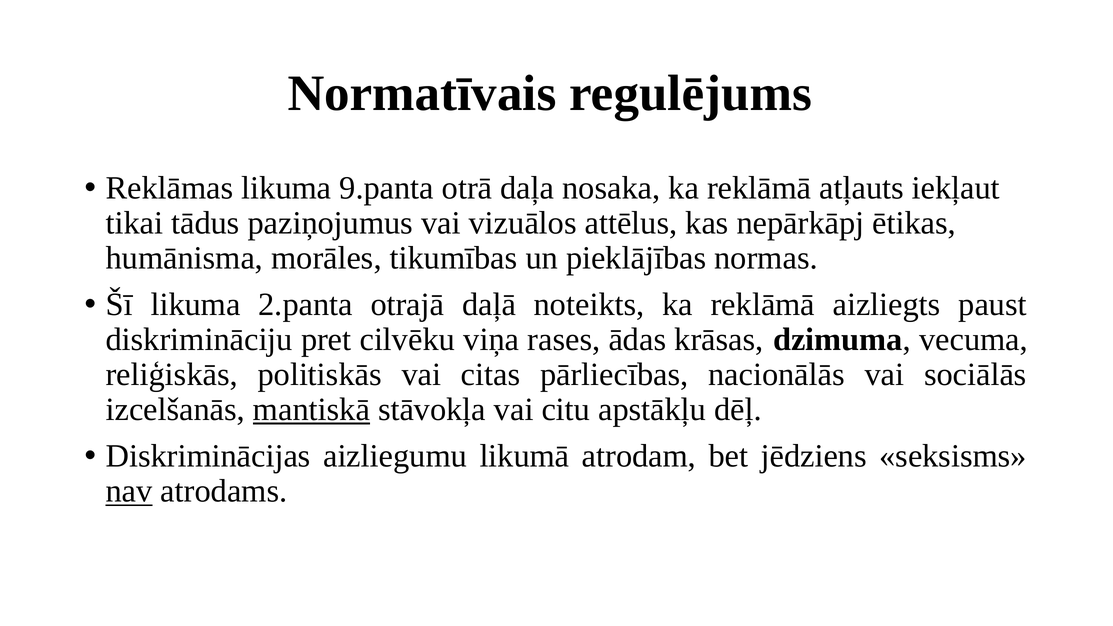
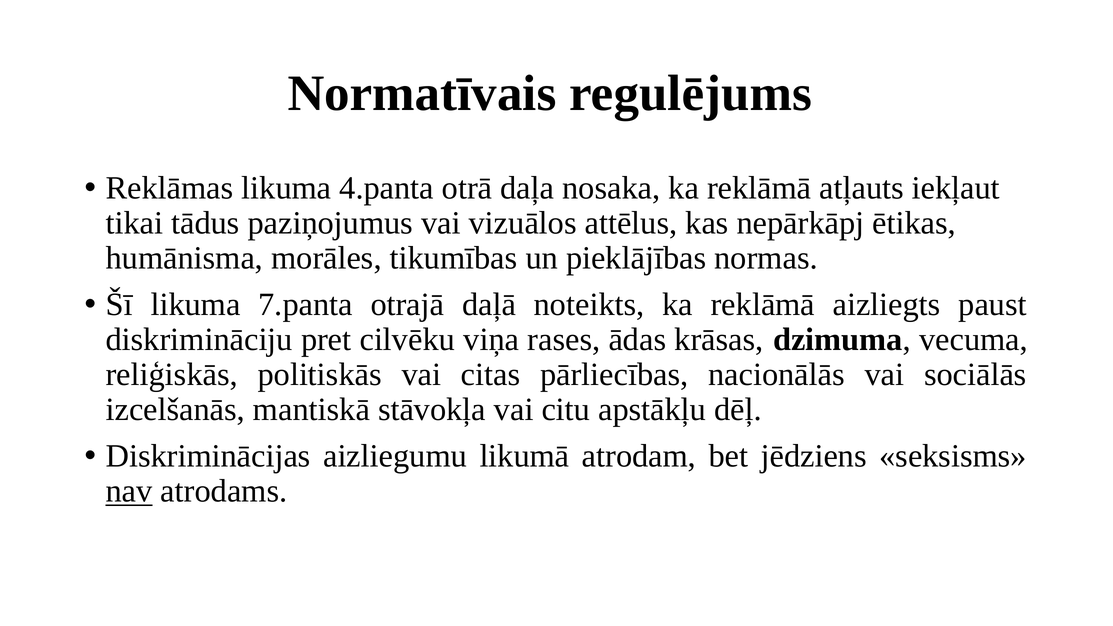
9.panta: 9.panta -> 4.panta
2.panta: 2.panta -> 7.panta
mantiskā underline: present -> none
